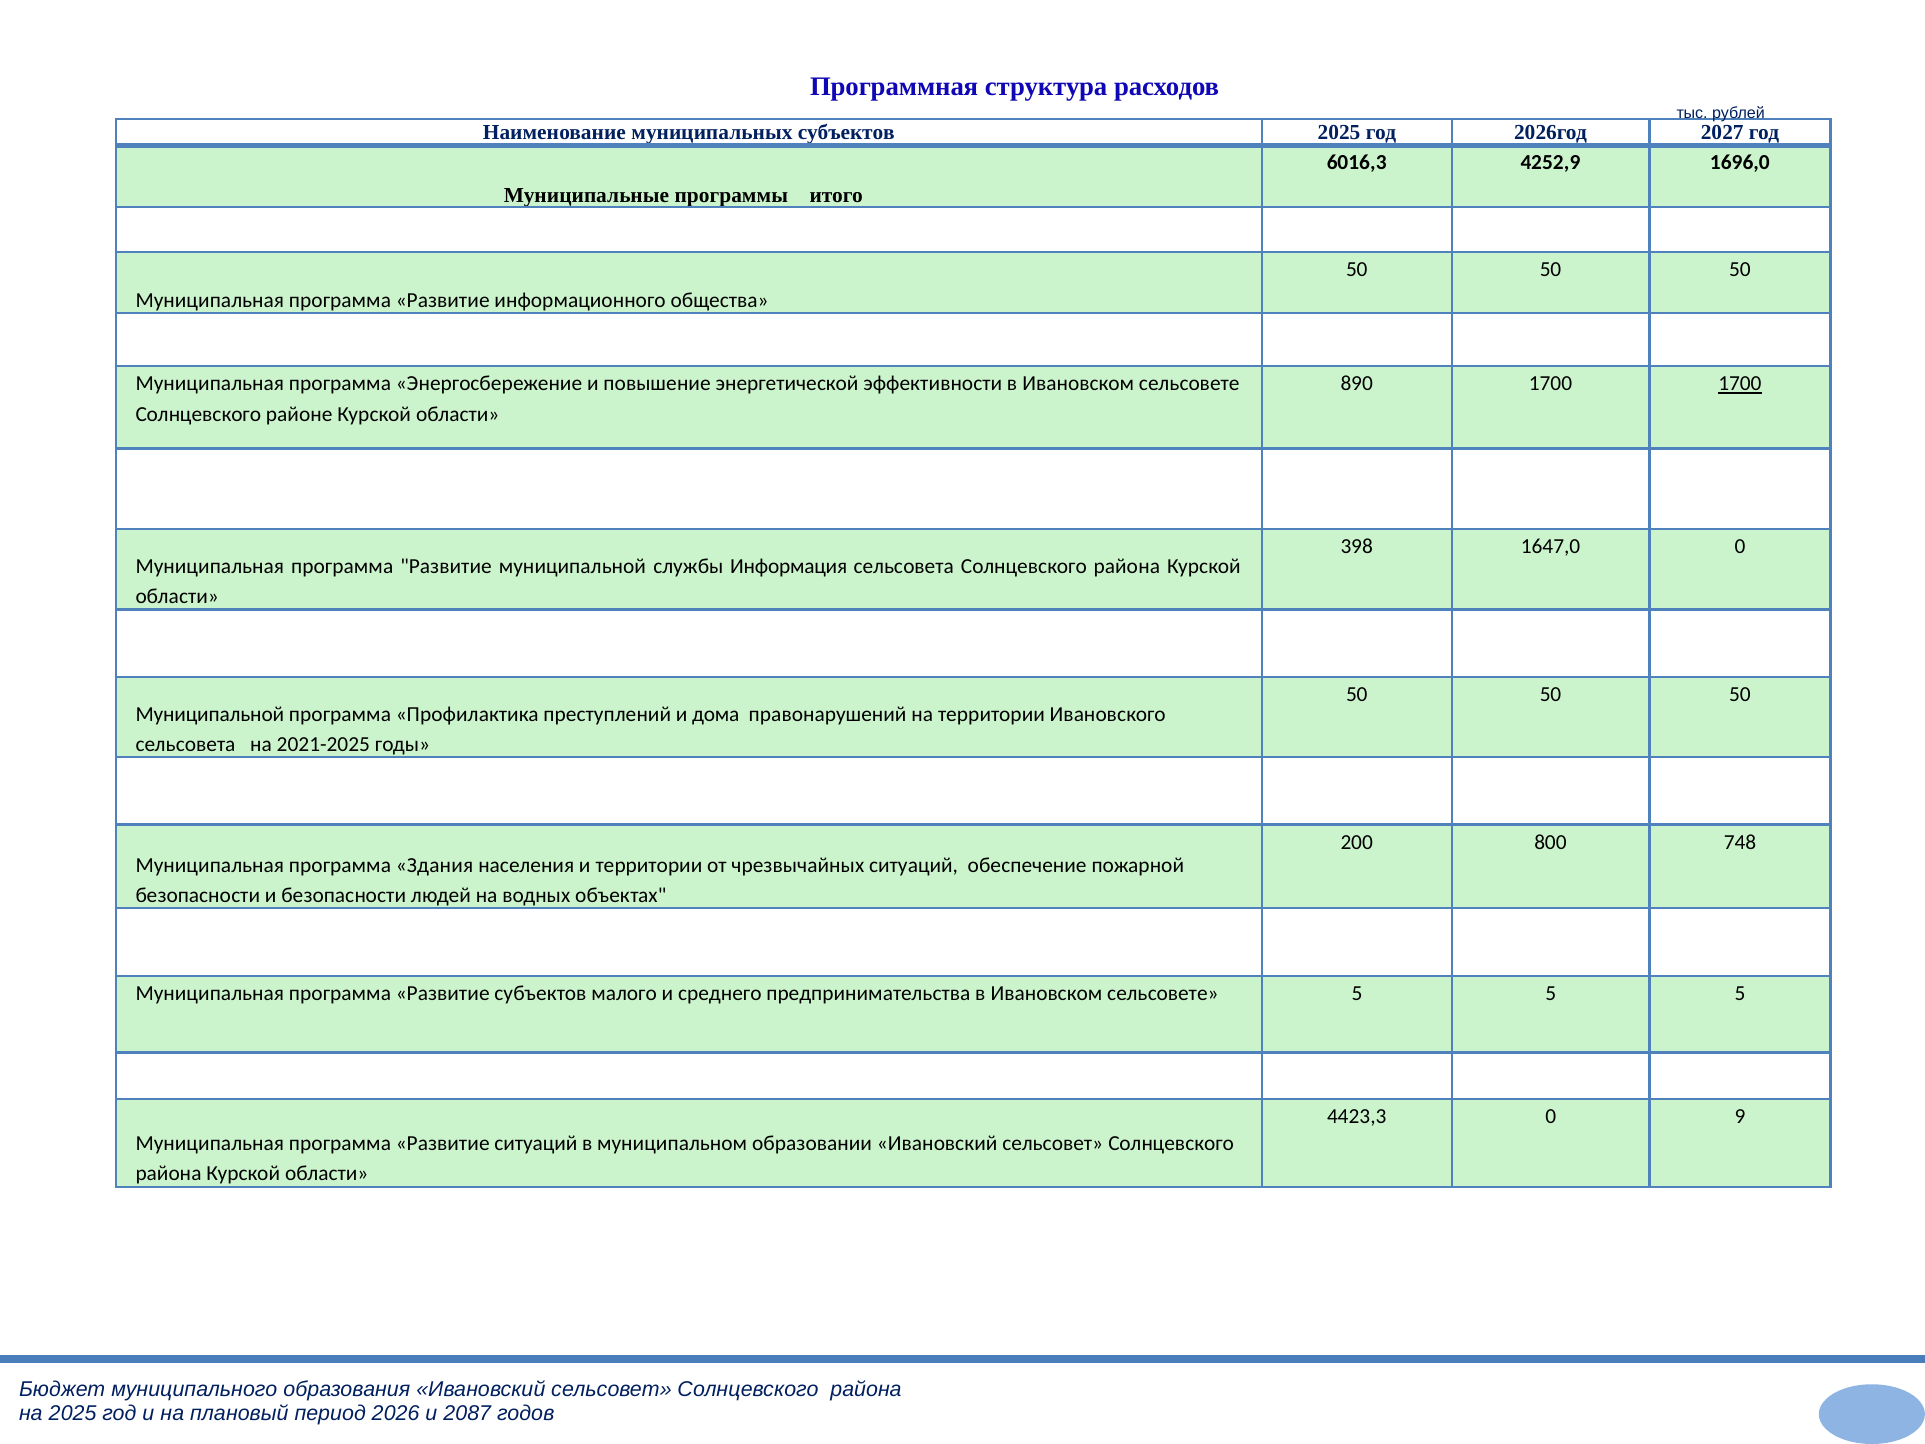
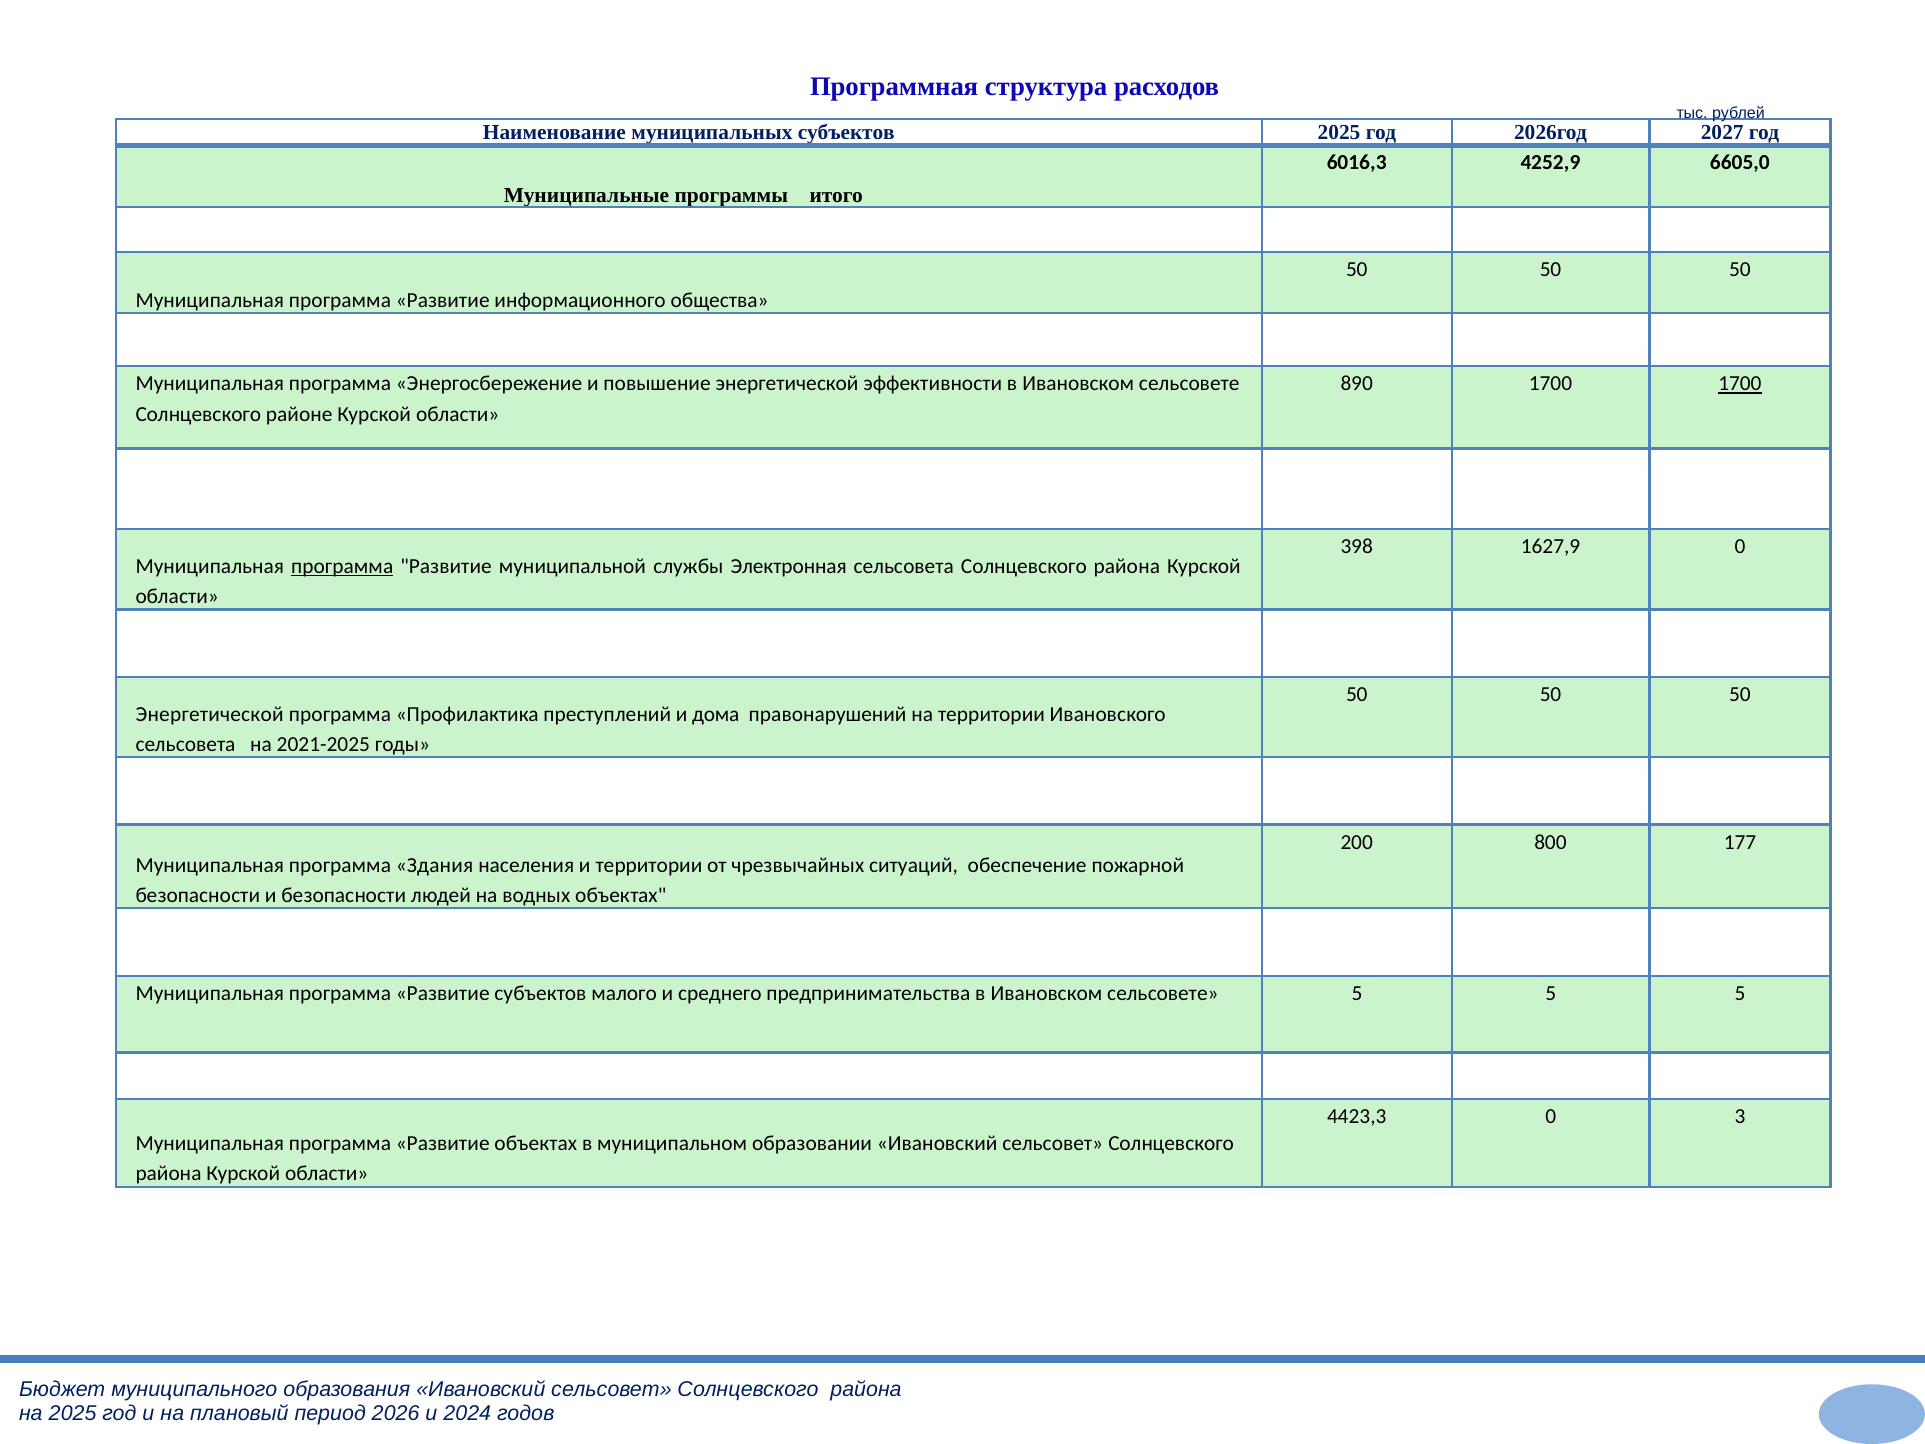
1696,0: 1696,0 -> 6605,0
1647,0: 1647,0 -> 1627,9
программа at (342, 566) underline: none -> present
Информация: Информация -> Электронная
Муниципальной at (210, 714): Муниципальной -> Энергетической
748: 748 -> 177
9: 9 -> 3
Развитие ситуаций: ситуаций -> объектах
2087: 2087 -> 2024
